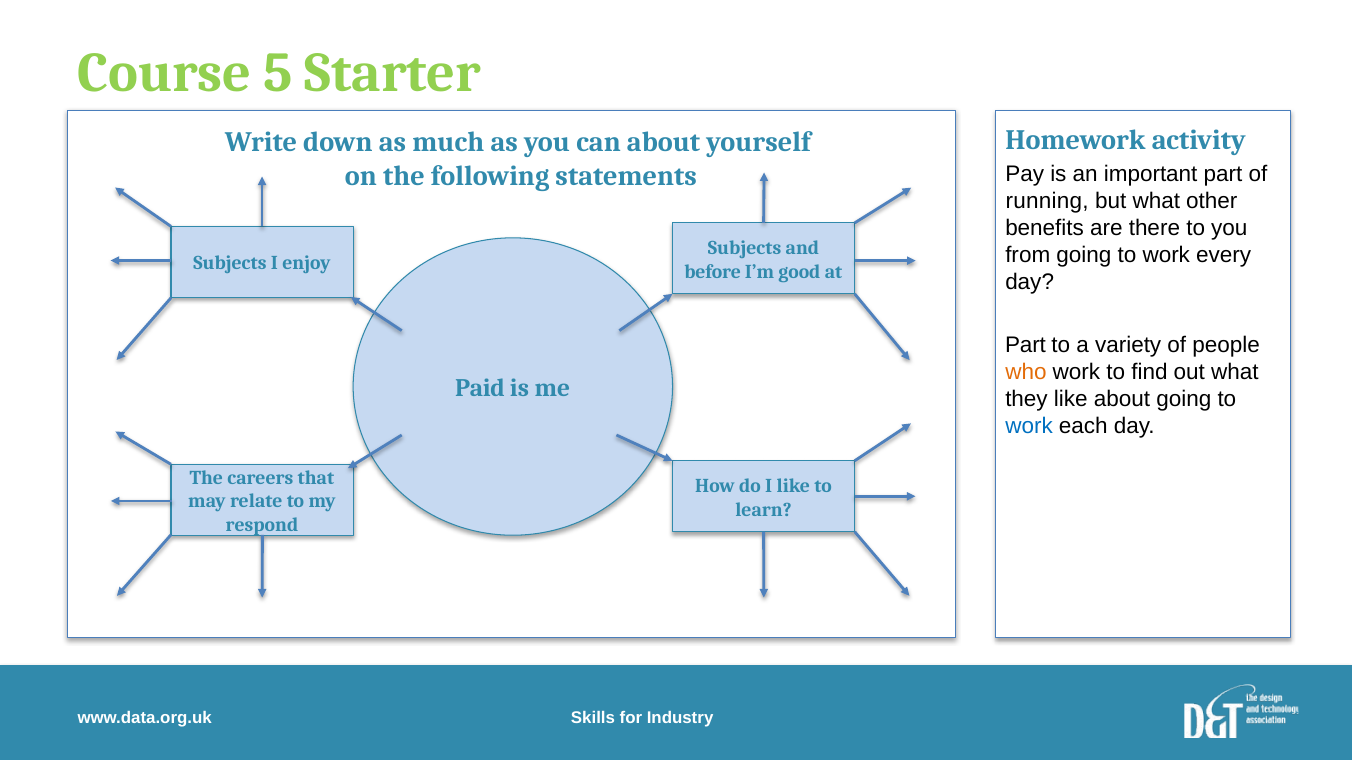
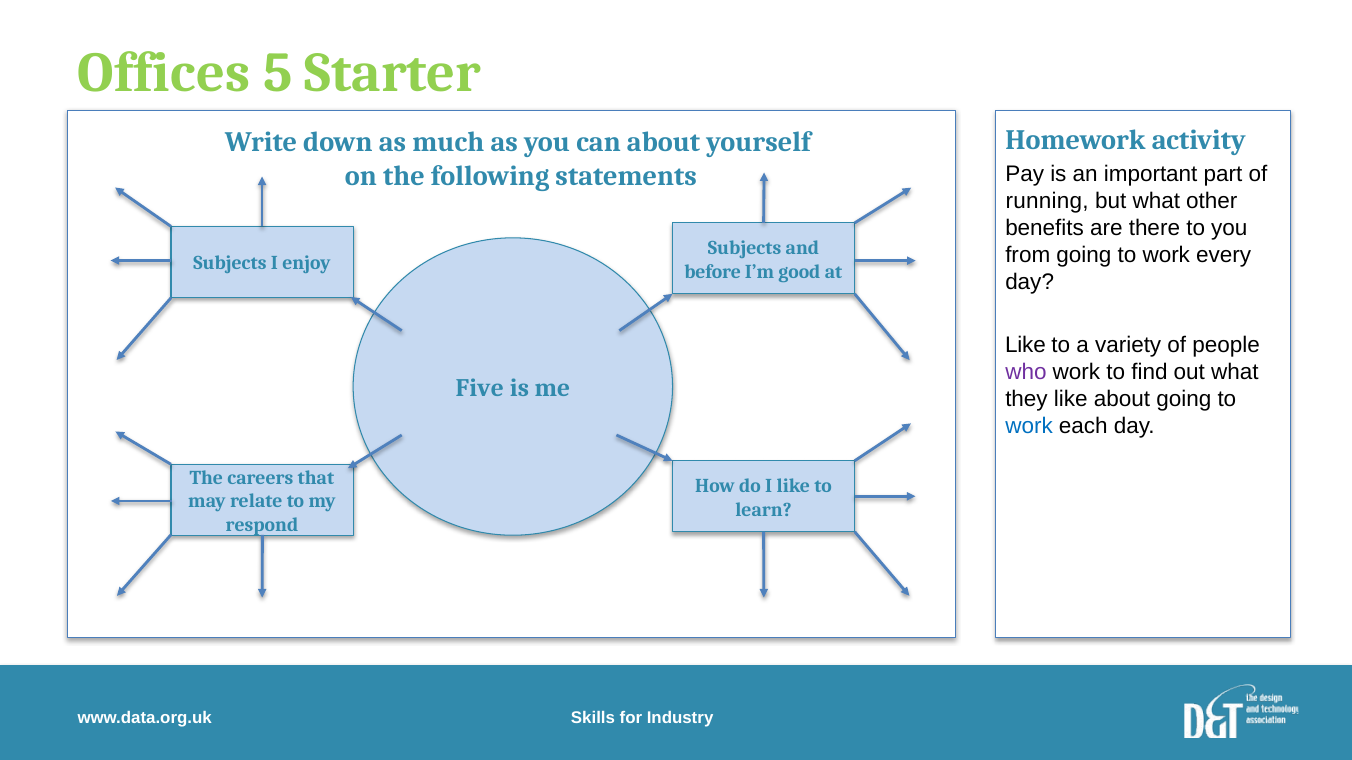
Course: Course -> Offices
Part at (1025, 346): Part -> Like
who colour: orange -> purple
Paid: Paid -> Five
